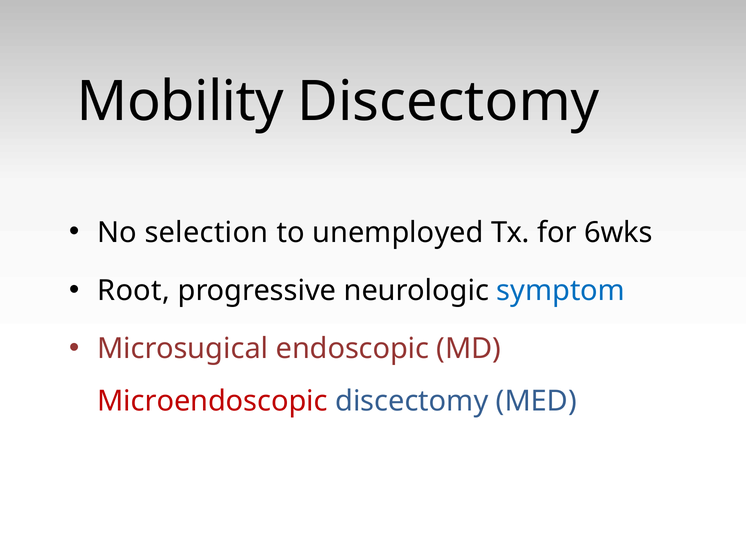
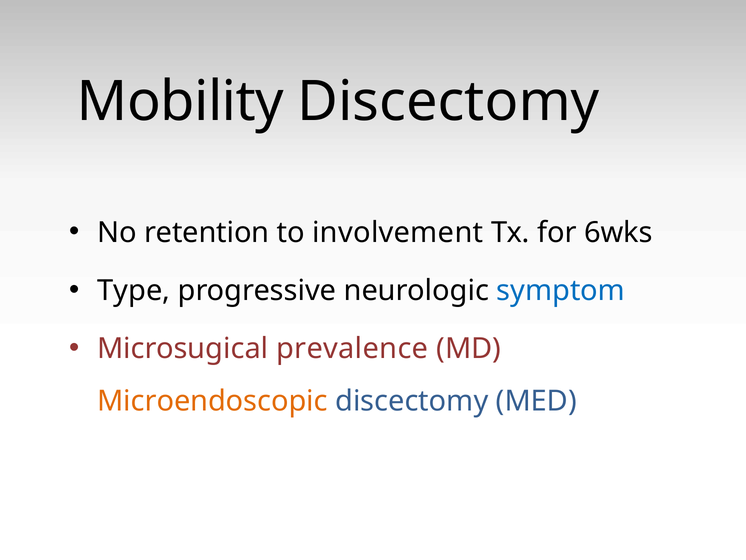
selection: selection -> retention
unemployed: unemployed -> involvement
Root: Root -> Type
endoscopic: endoscopic -> prevalence
Microendoscopic colour: red -> orange
